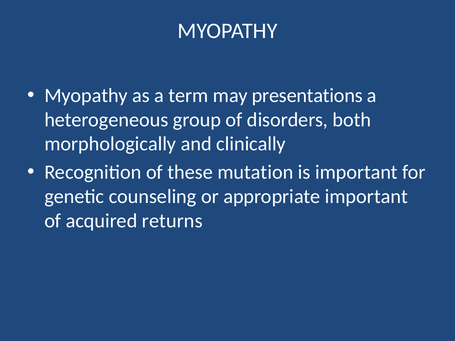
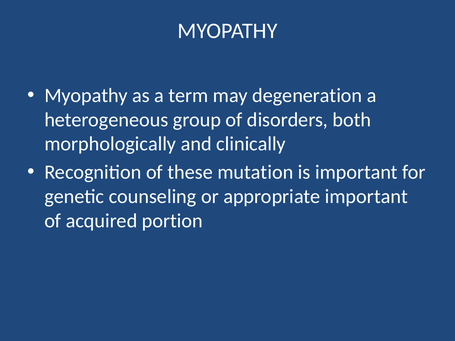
presentations: presentations -> degeneration
returns: returns -> portion
